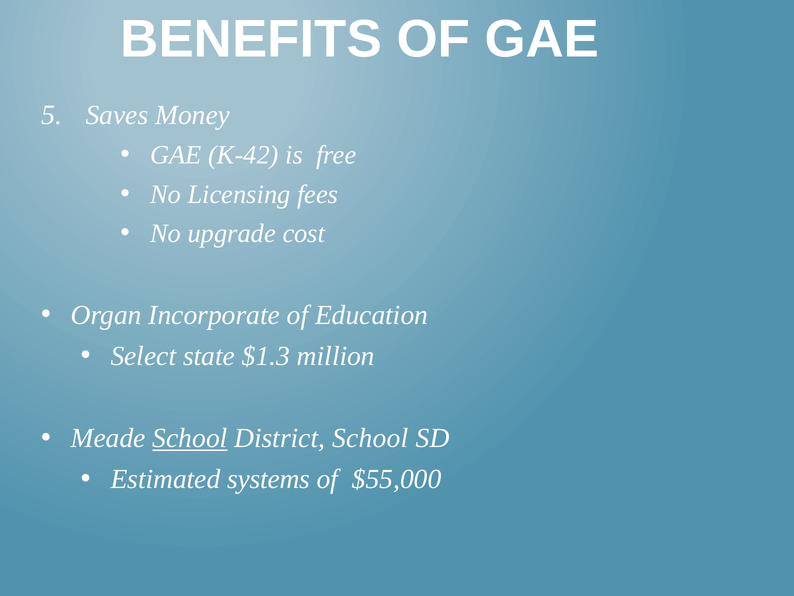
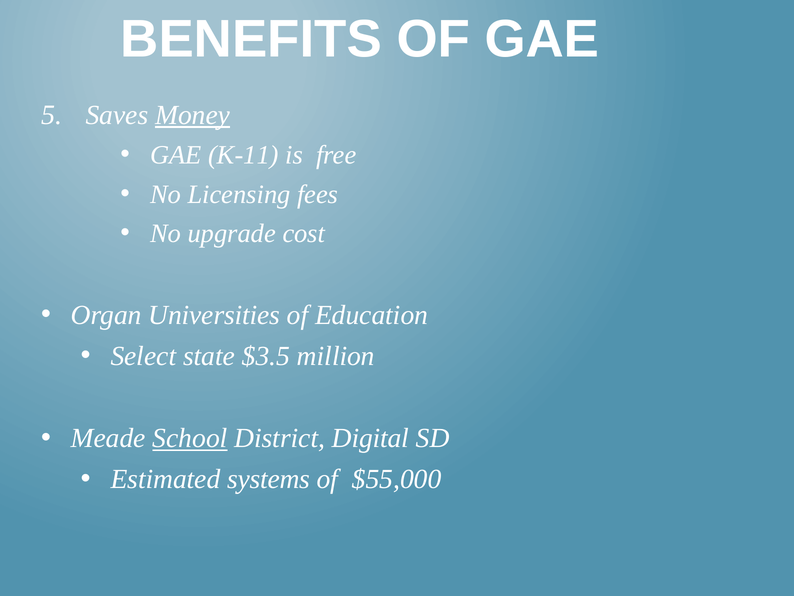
Money underline: none -> present
K-42: K-42 -> K-11
Incorporate: Incorporate -> Universities
$1.3: $1.3 -> $3.5
District School: School -> Digital
